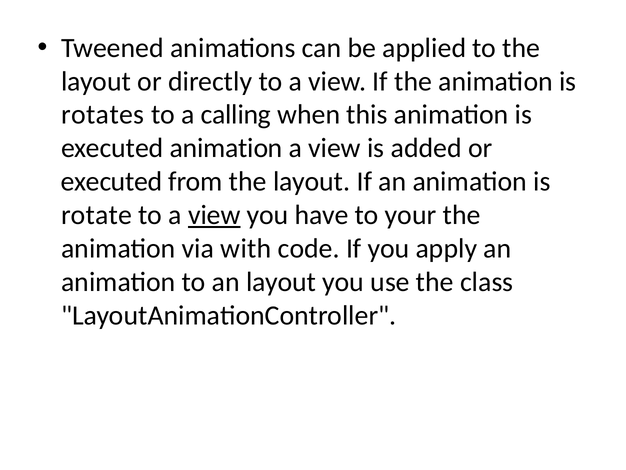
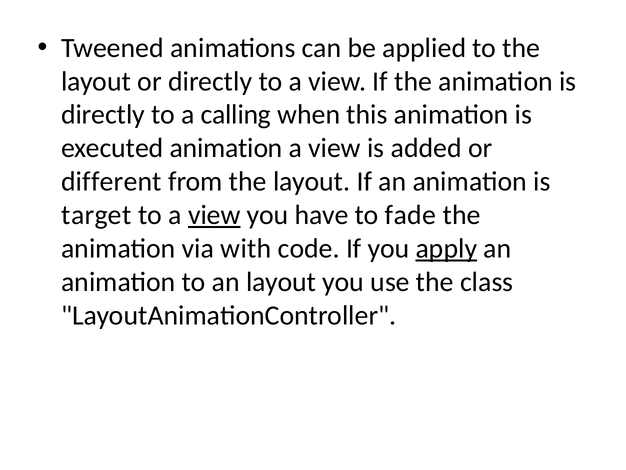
rotates at (103, 115): rotates -> directly
executed at (112, 181): executed -> different
rotate: rotate -> target
your: your -> fade
apply underline: none -> present
